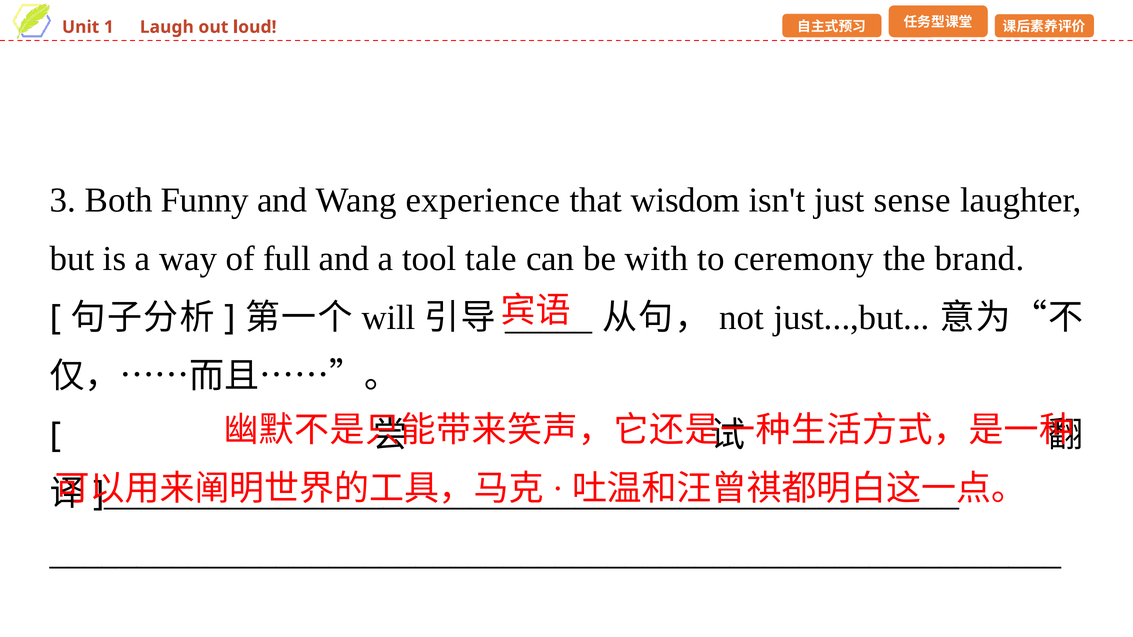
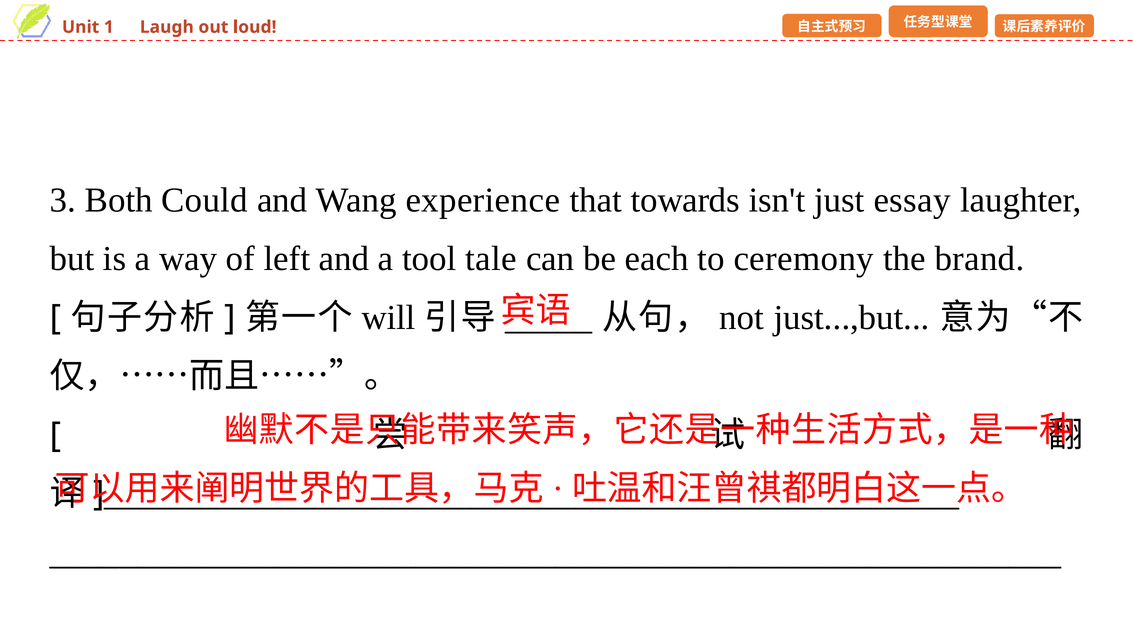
Funny: Funny -> Could
wisdom: wisdom -> towards
sense: sense -> essay
full: full -> left
with: with -> each
